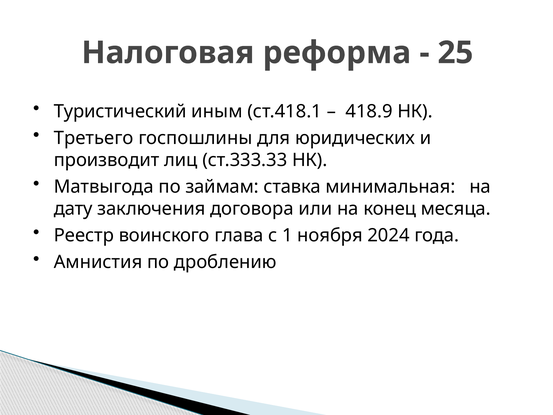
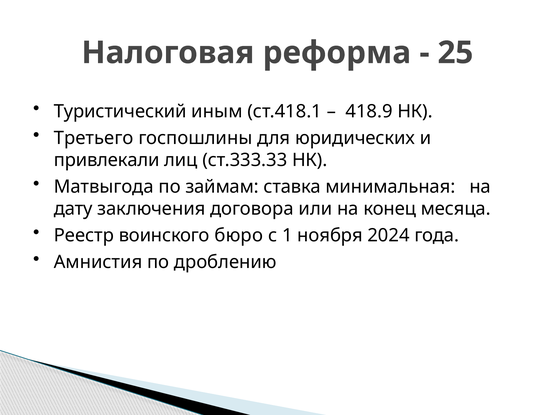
производит: производит -> привлекали
глава: глава -> бюро
